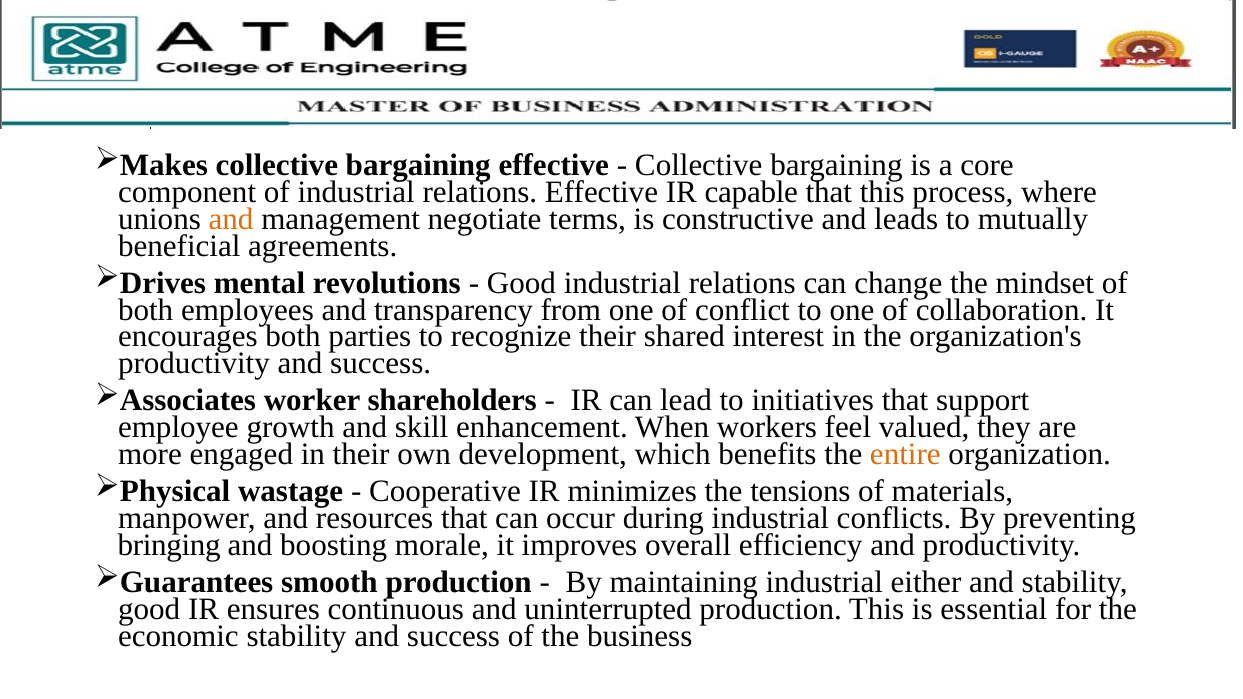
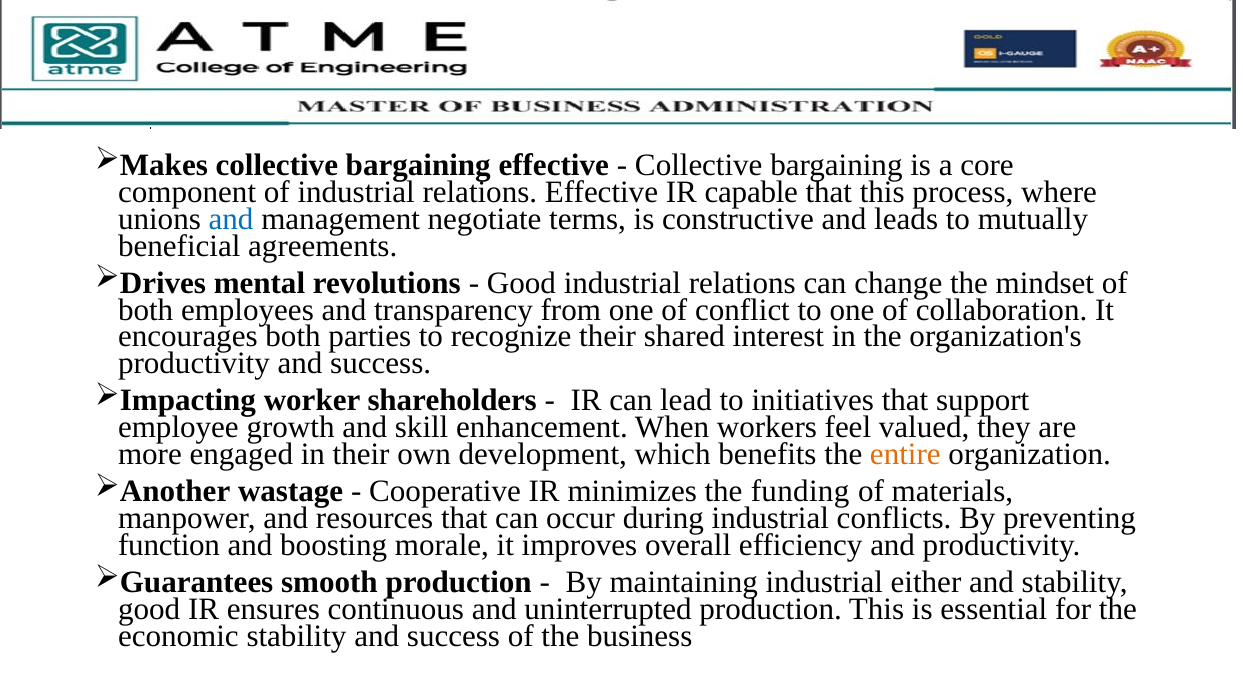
and at (231, 219) colour: orange -> blue
Associates: Associates -> Impacting
Physical: Physical -> Another
tensions: tensions -> funding
bringing: bringing -> function
